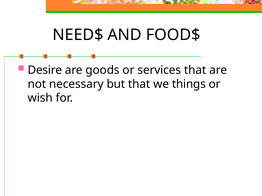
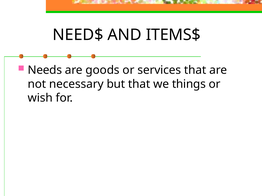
FOOD$: FOOD$ -> ITEMS$
Desire: Desire -> Needs
